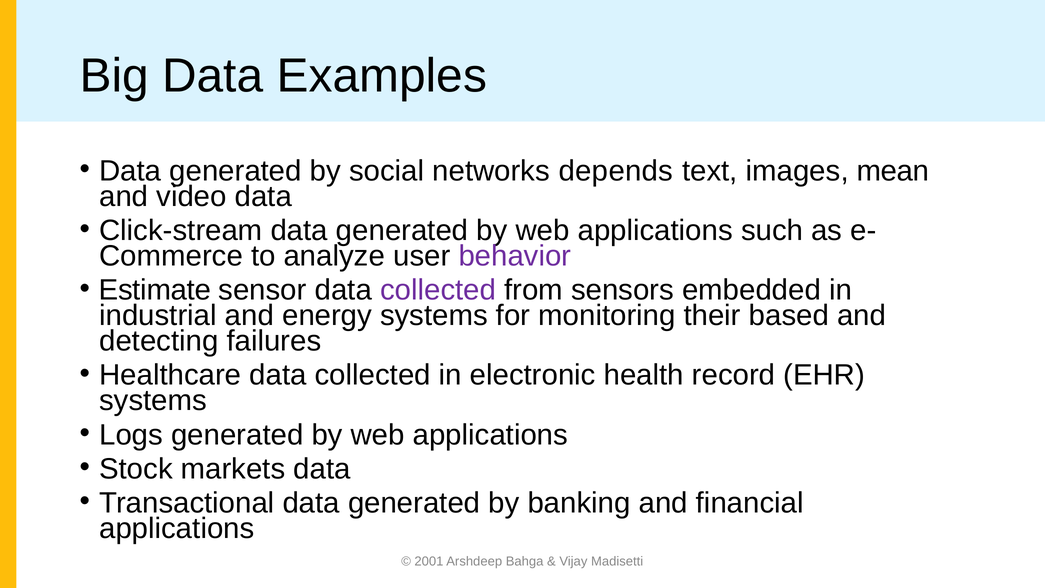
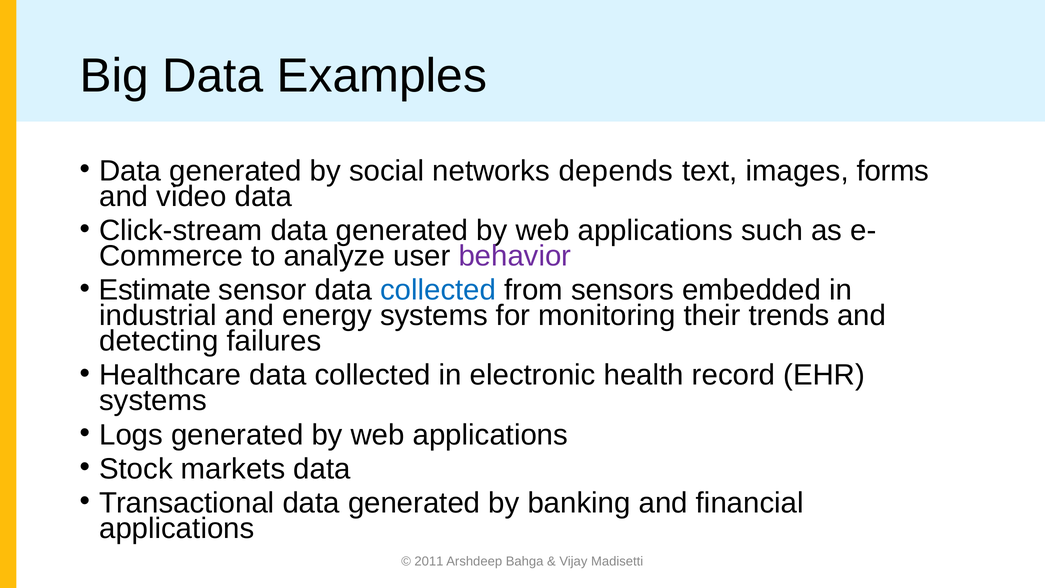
mean: mean -> forms
collected at (438, 290) colour: purple -> blue
based: based -> trends
2001: 2001 -> 2011
